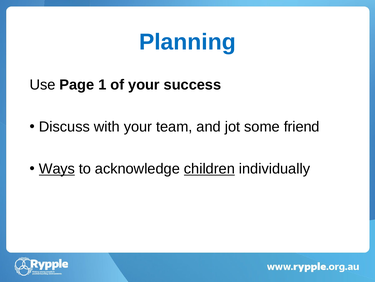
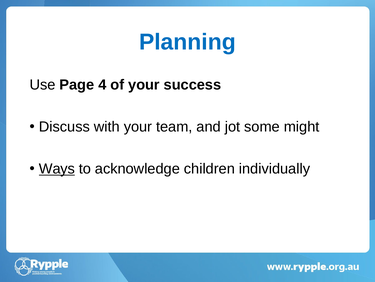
1: 1 -> 4
friend: friend -> might
children underline: present -> none
